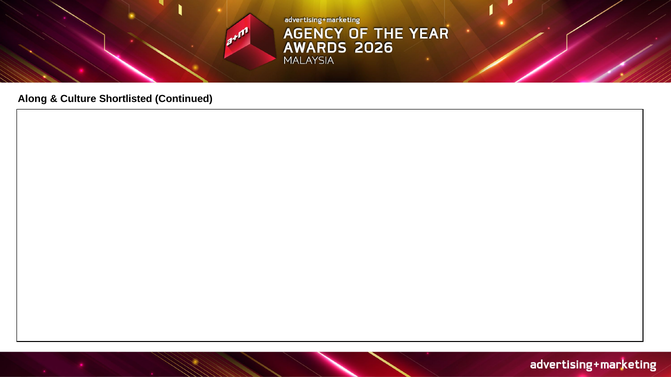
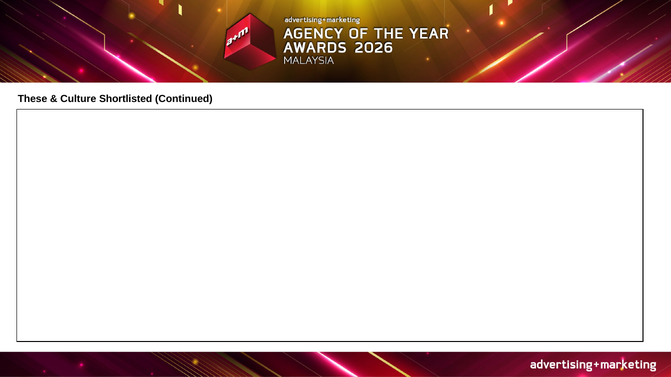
Along: Along -> These
